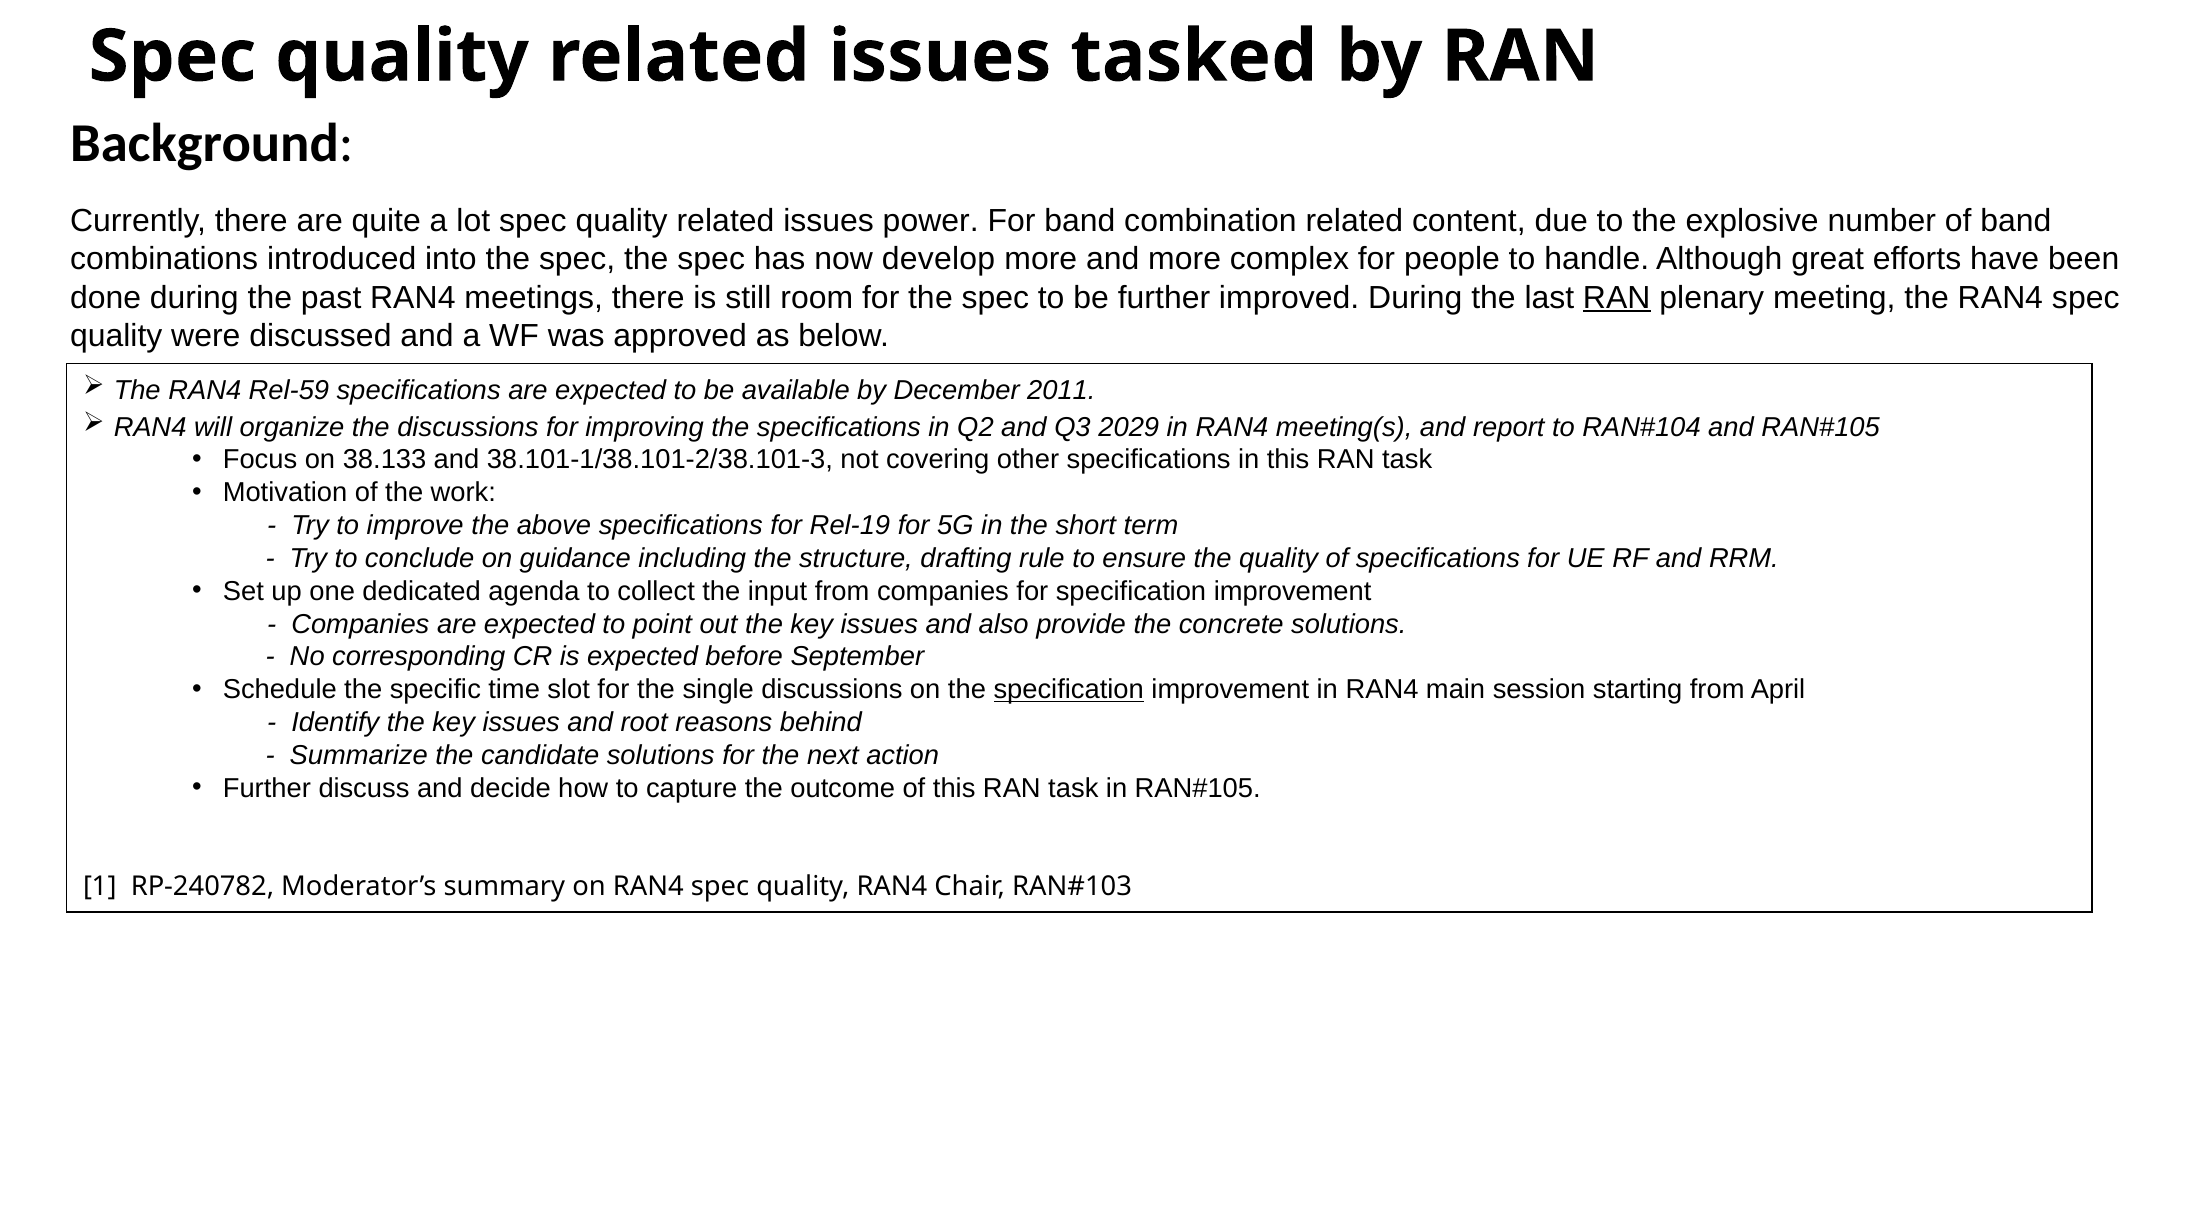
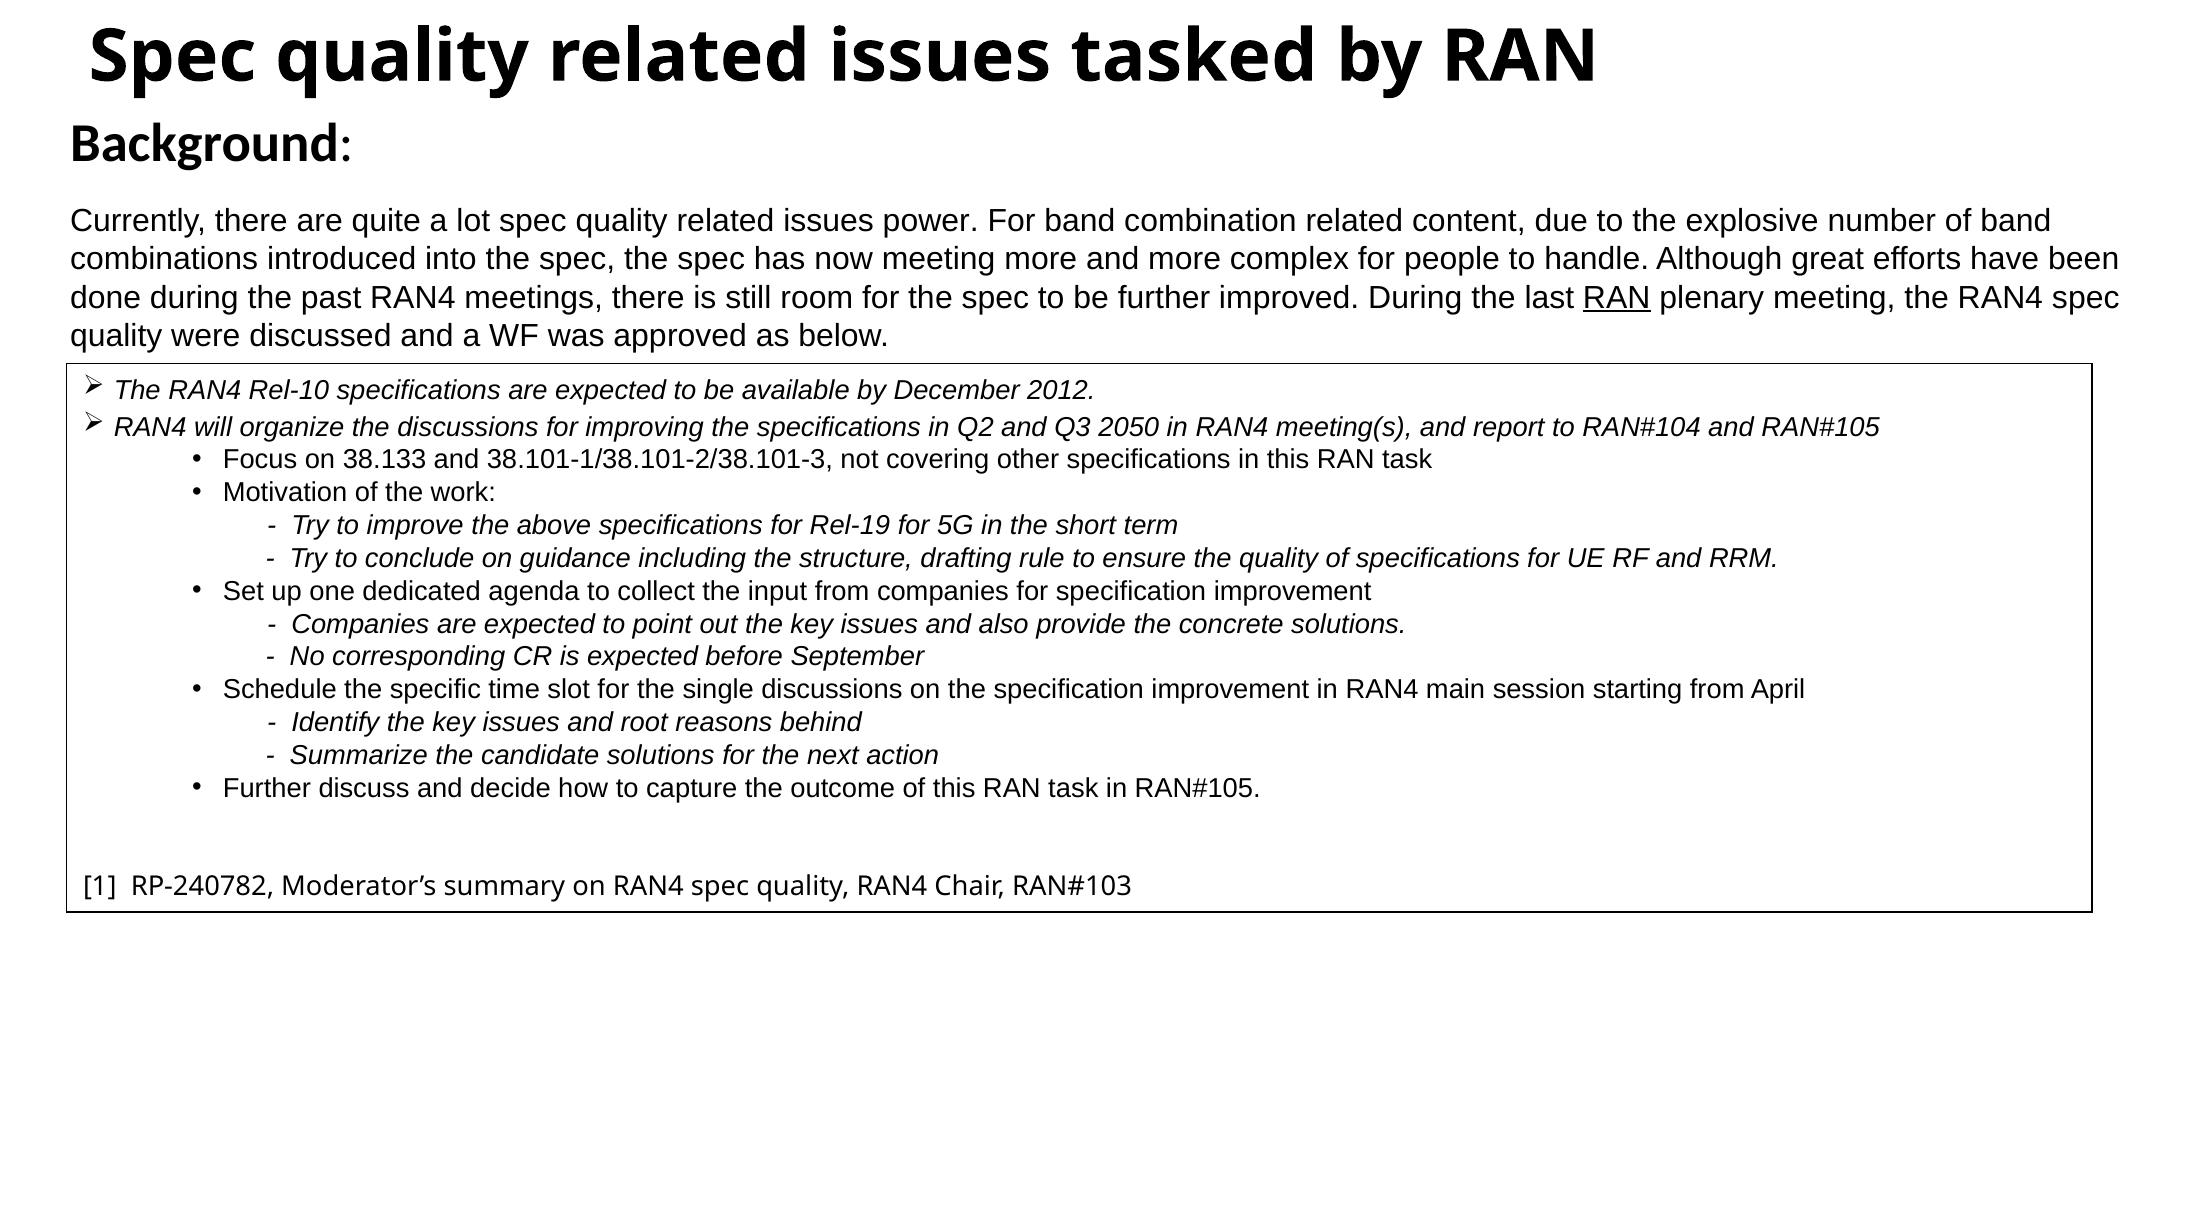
now develop: develop -> meeting
Rel-59: Rel-59 -> Rel-10
2011: 2011 -> 2012
2029: 2029 -> 2050
specification at (1069, 690) underline: present -> none
